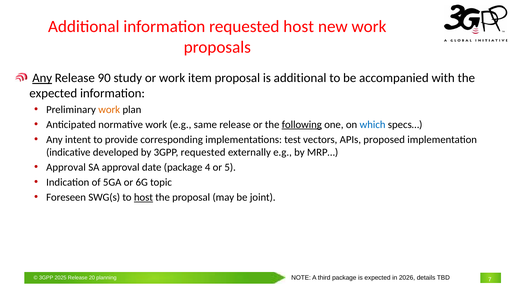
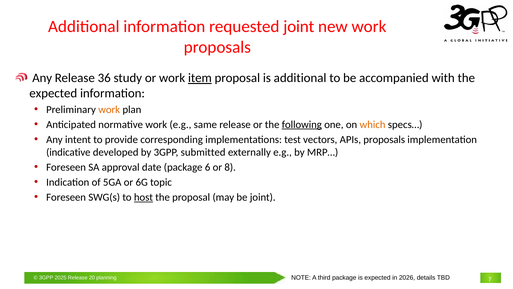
requested host: host -> joint
Any at (42, 78) underline: present -> none
90: 90 -> 36
item underline: none -> present
which colour: blue -> orange
APIs proposed: proposed -> proposals
3GPP requested: requested -> submitted
Approval at (66, 167): Approval -> Foreseen
4: 4 -> 6
5: 5 -> 8
